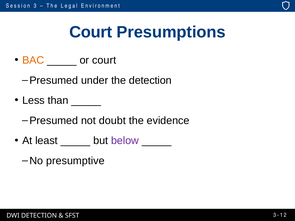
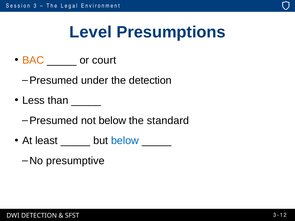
Court at (91, 32): Court -> Level
not doubt: doubt -> below
evidence: evidence -> standard
below at (125, 141) colour: purple -> blue
